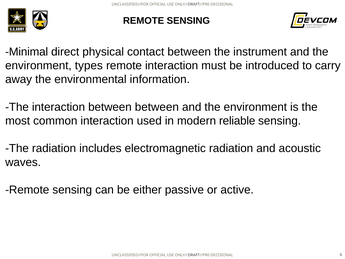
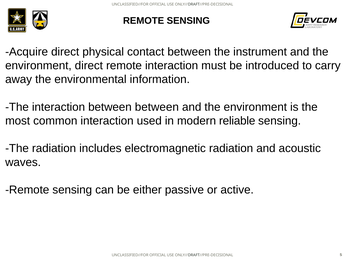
Minimal: Minimal -> Acquire
environment types: types -> direct
